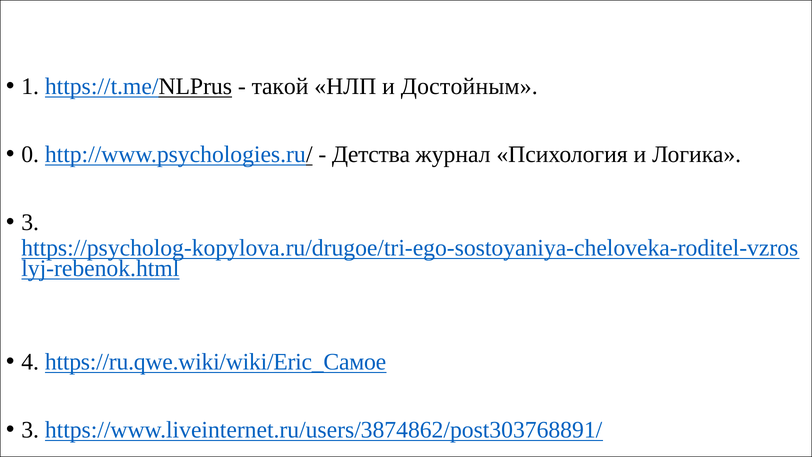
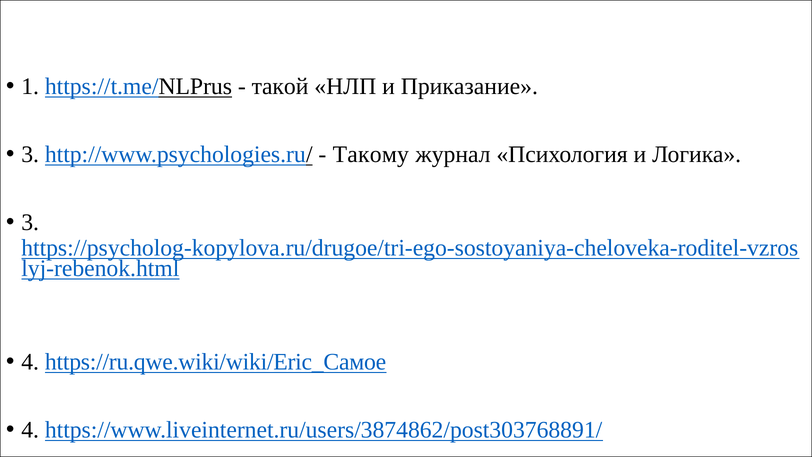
Достойным: Достойным -> Приказание
0 at (30, 154): 0 -> 3
Детства: Детства -> Такому
3 at (30, 430): 3 -> 4
